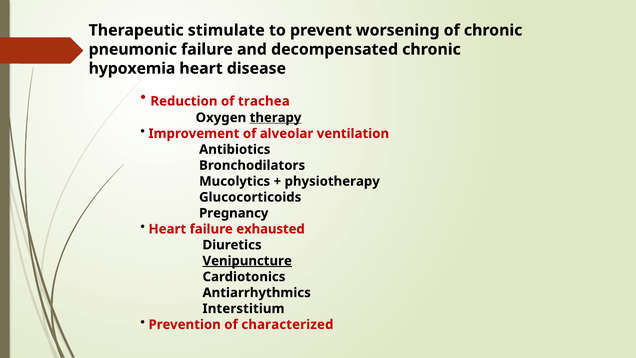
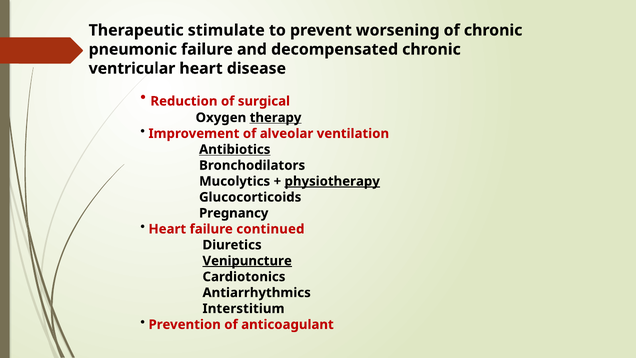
hypoxemia: hypoxemia -> ventricular
trachea: trachea -> surgical
Antibiotics underline: none -> present
physiotherapy underline: none -> present
exhausted: exhausted -> continued
characterized: characterized -> anticoagulant
